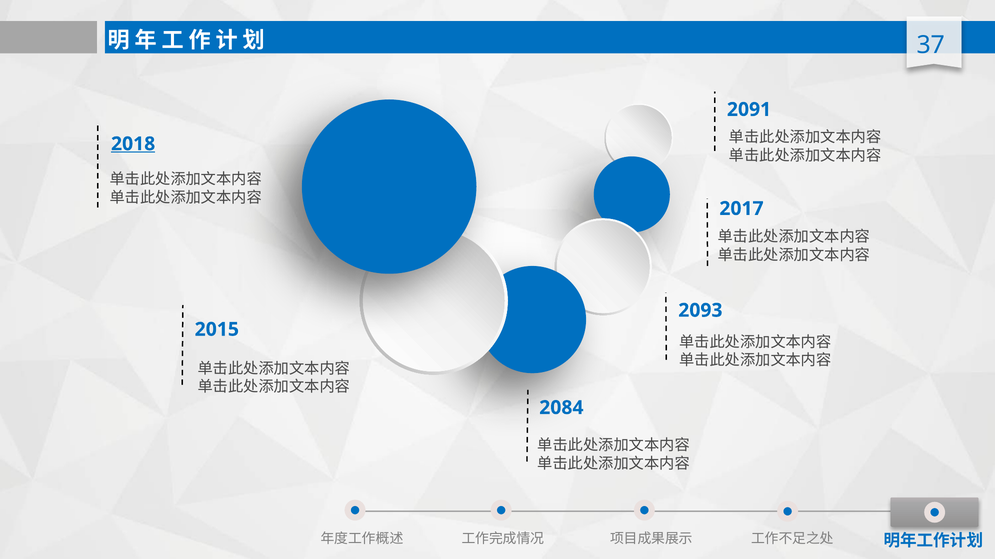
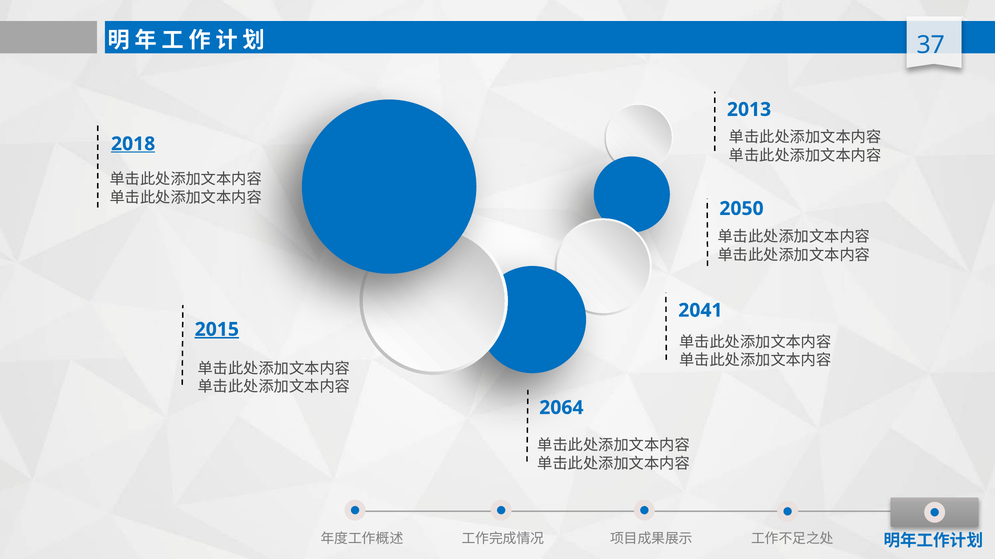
2091: 2091 -> 2013
2017: 2017 -> 2050
2093: 2093 -> 2041
2015 underline: none -> present
2084: 2084 -> 2064
